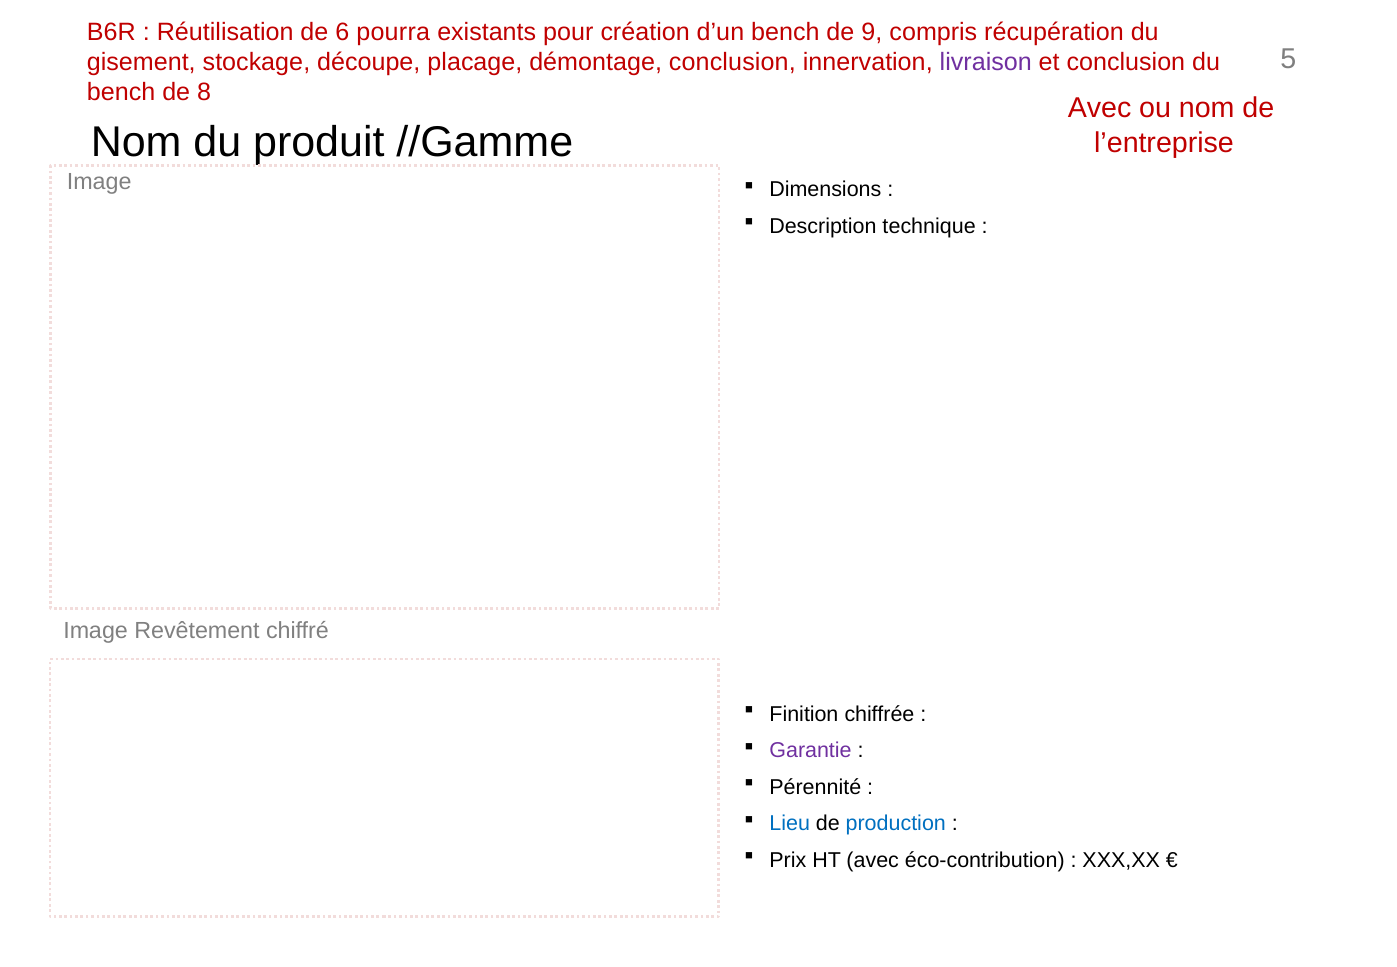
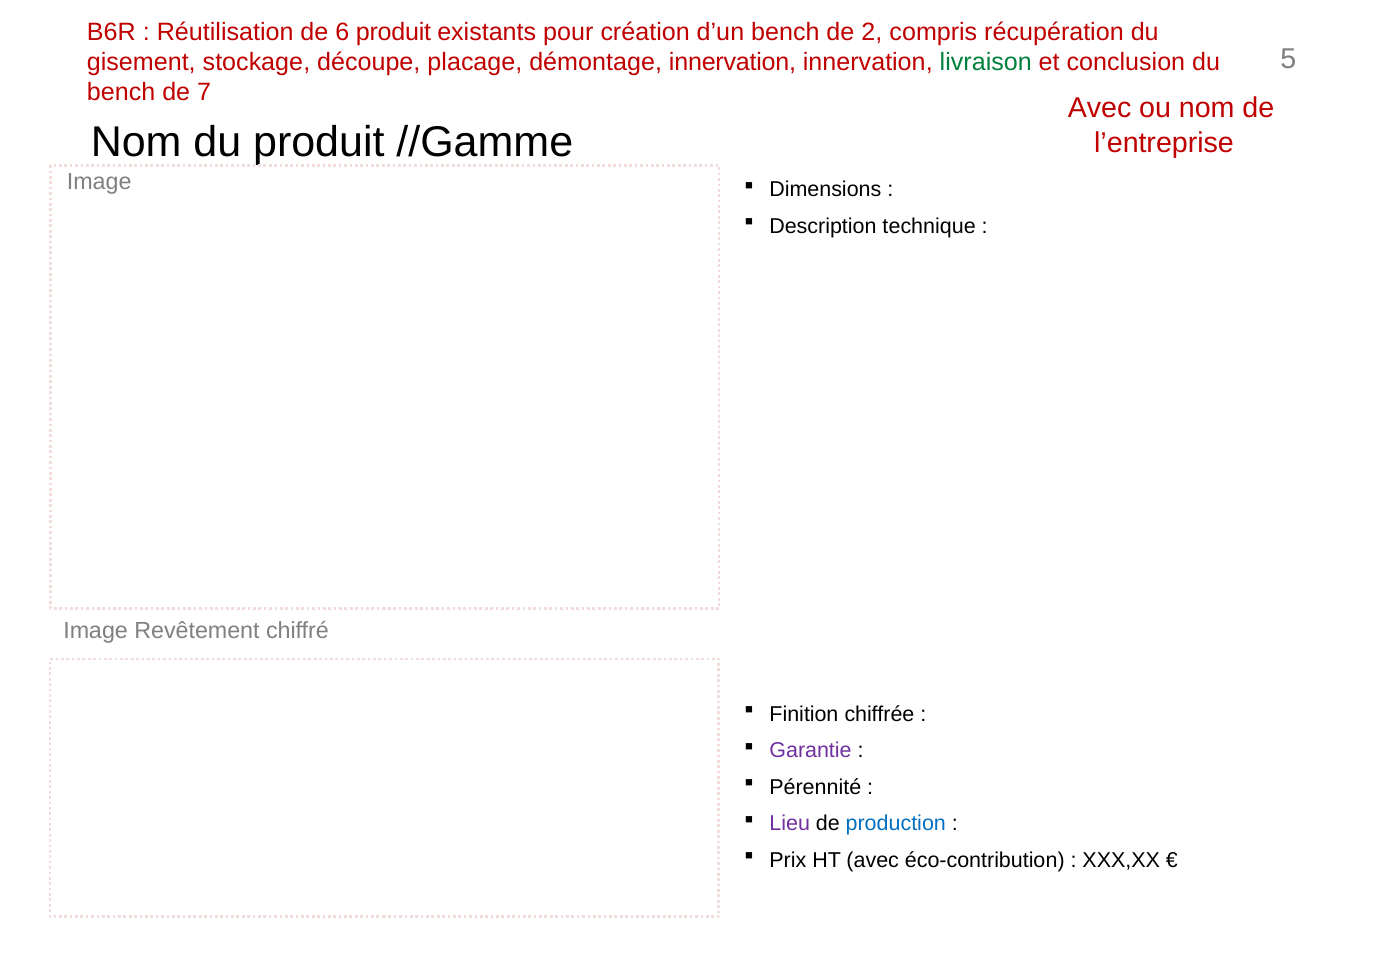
6 pourra: pourra -> produit
9: 9 -> 2
démontage conclusion: conclusion -> innervation
livraison colour: purple -> green
8: 8 -> 7
Lieu colour: blue -> purple
